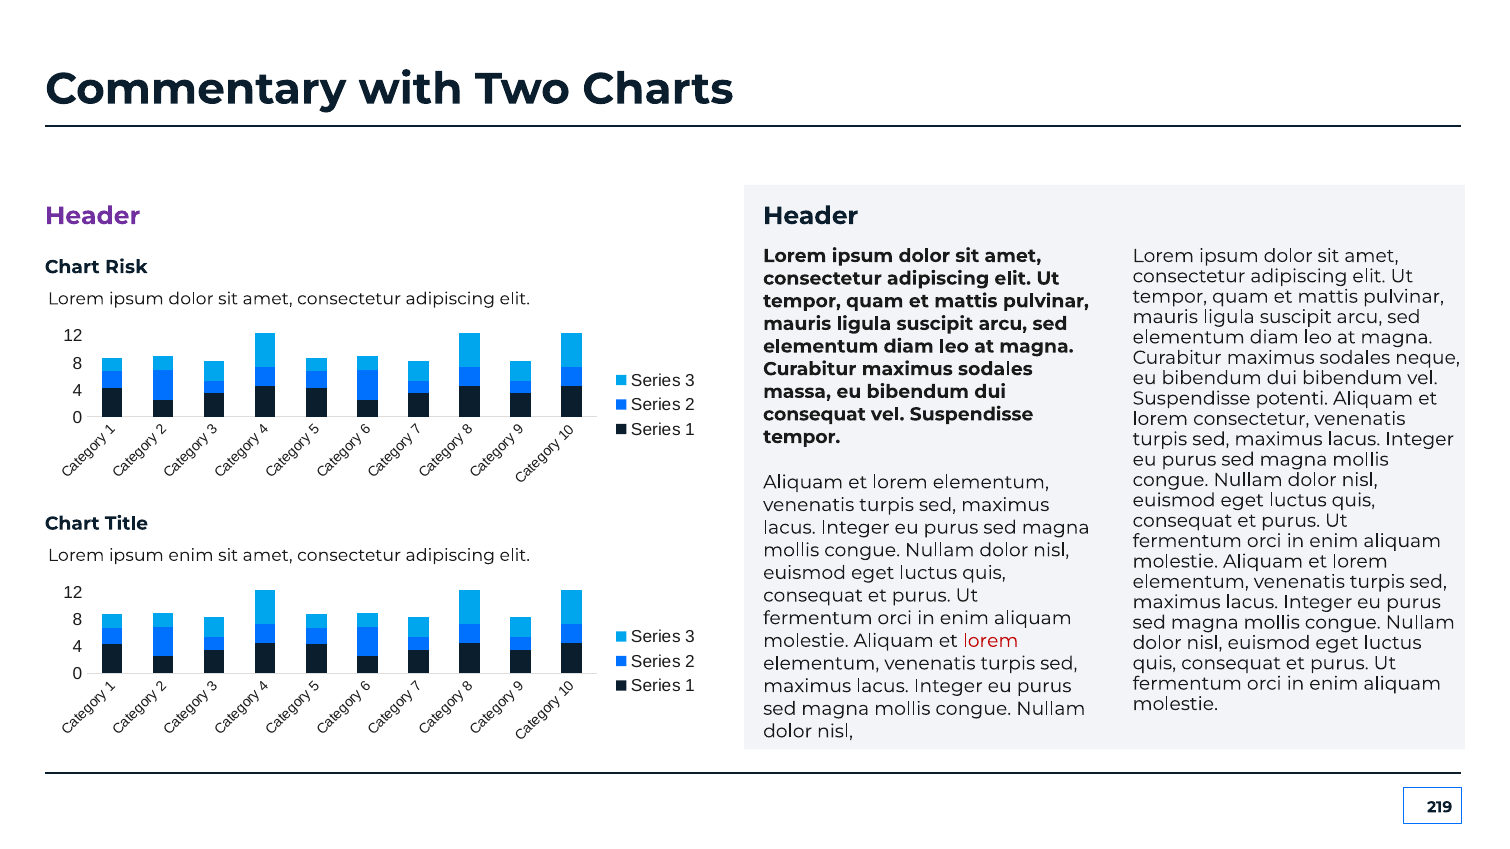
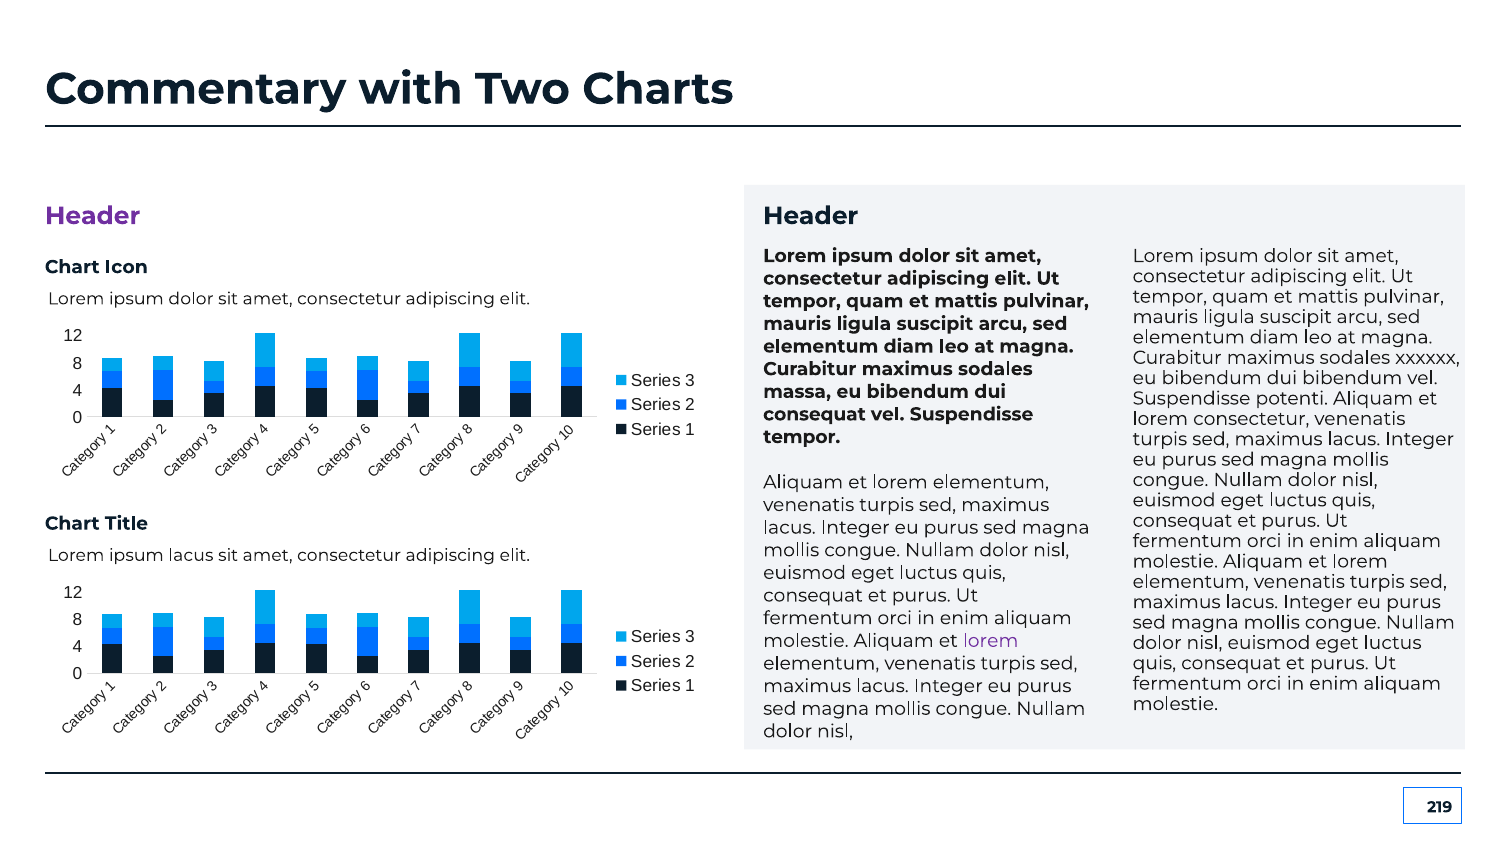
Risk: Risk -> Icon
neque: neque -> xxxxxx
ipsum enim: enim -> lacus
lorem at (991, 641) colour: red -> purple
